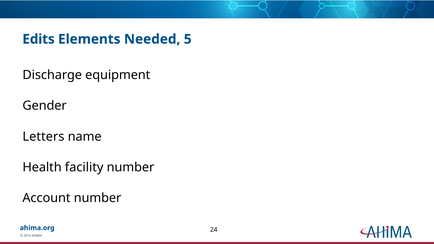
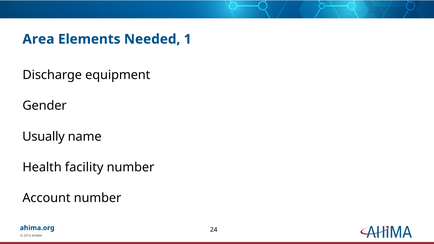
Edits: Edits -> Area
5: 5 -> 1
Letters: Letters -> Usually
